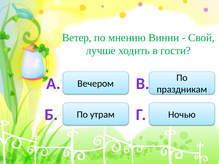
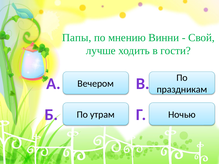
Ветер: Ветер -> Папы
